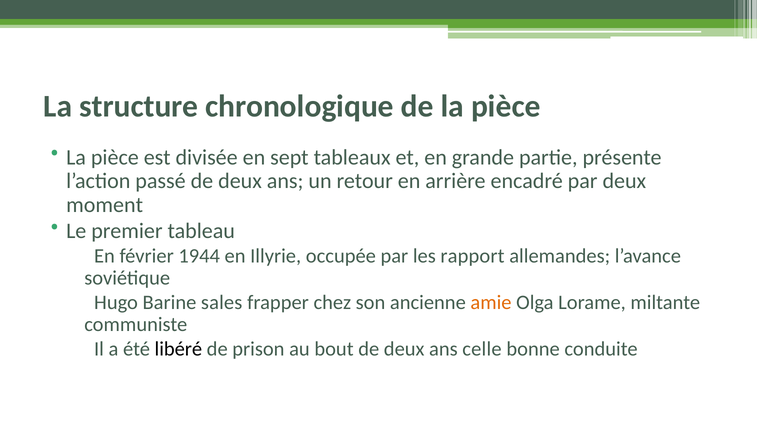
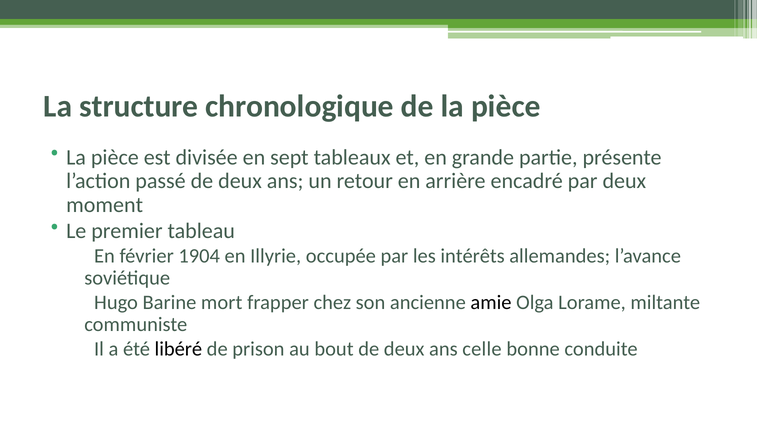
1944: 1944 -> 1904
rapport: rapport -> intérêts
sales: sales -> mort
amie colour: orange -> black
